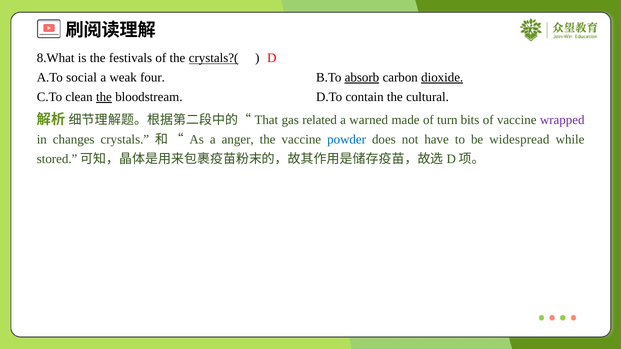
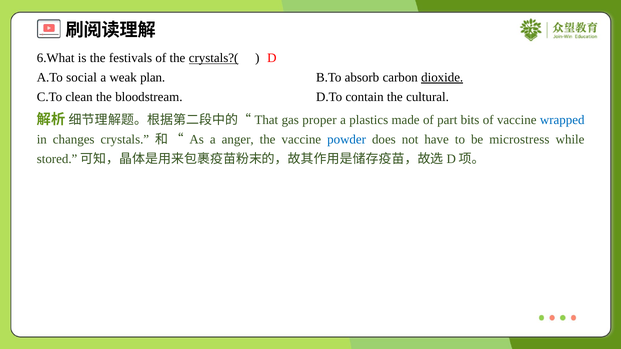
8.What: 8.What -> 6.What
four: four -> plan
absorb underline: present -> none
the at (104, 97) underline: present -> none
related: related -> proper
warned: warned -> plastics
turn: turn -> part
wrapped colour: purple -> blue
widespread: widespread -> microstress
